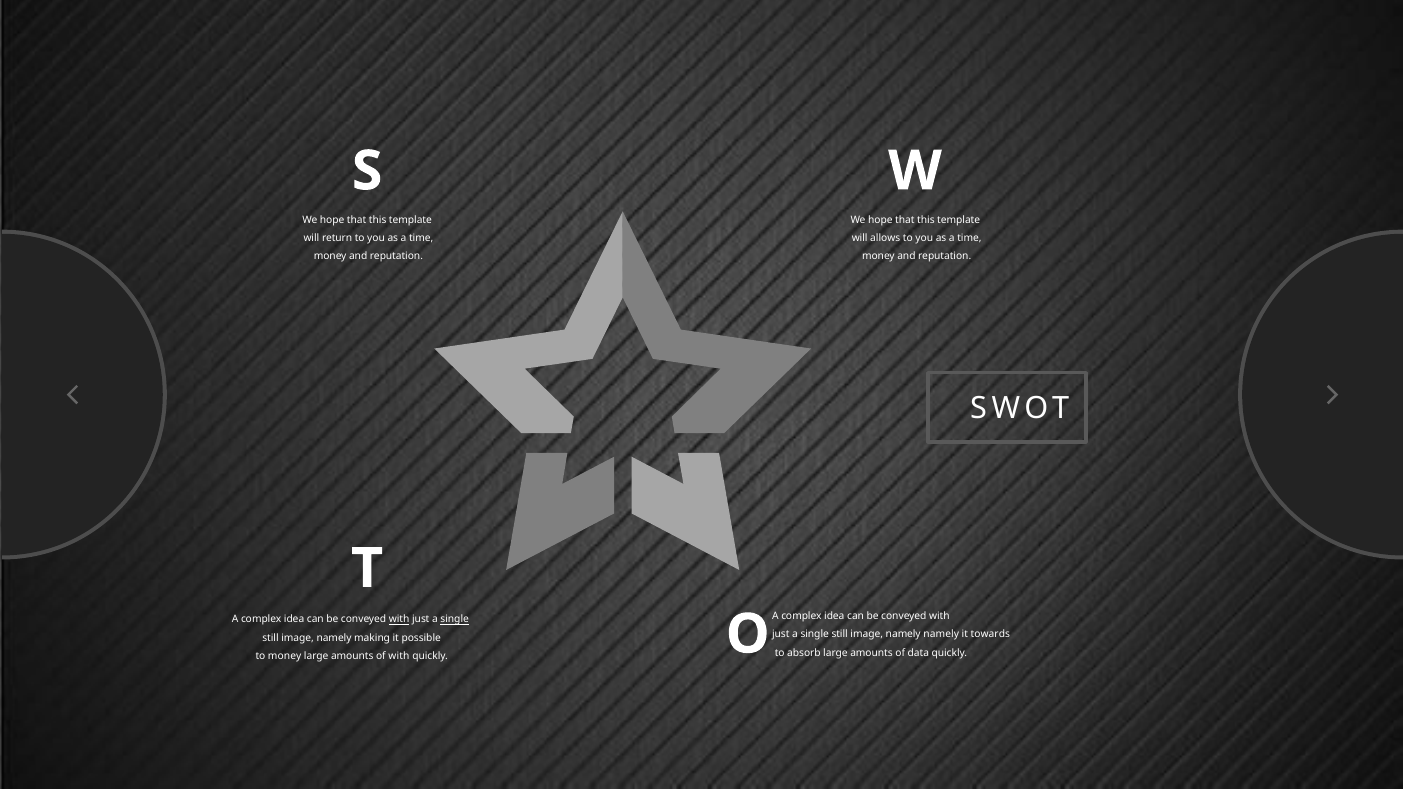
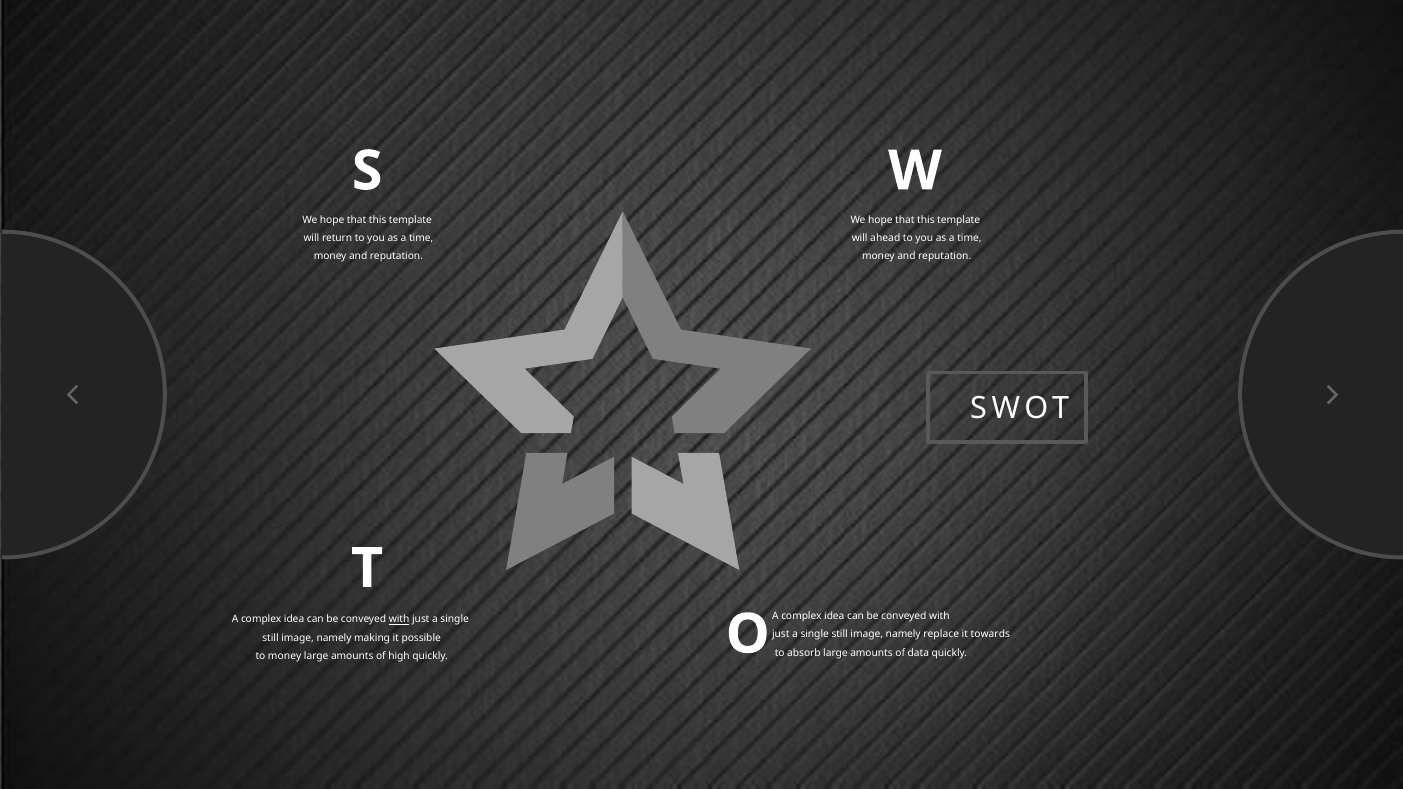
allows: allows -> ahead
single at (455, 619) underline: present -> none
namely namely: namely -> replace
of with: with -> high
